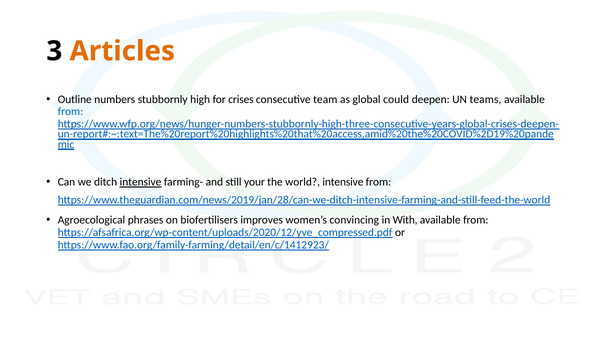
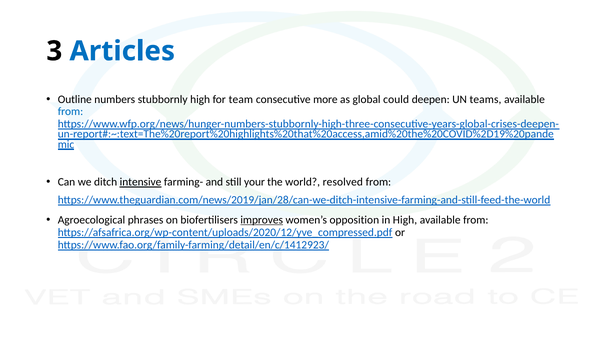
Articles colour: orange -> blue
crises: crises -> team
team: team -> more
world intensive: intensive -> resolved
improves underline: none -> present
convincing: convincing -> opposition
in With: With -> High
